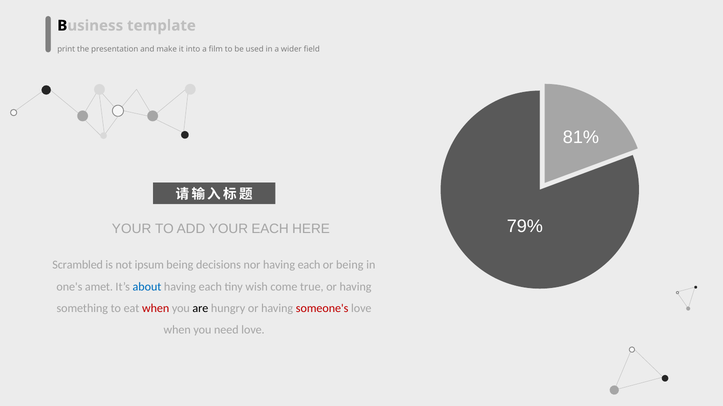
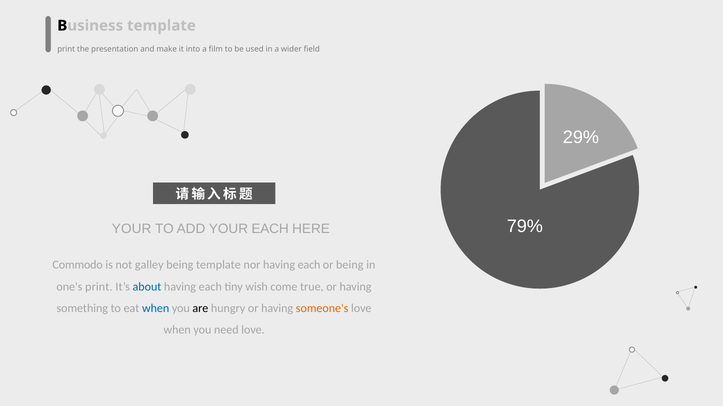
81%: 81% -> 29%
Scrambled: Scrambled -> Commodo
ipsum: ipsum -> galley
being decisions: decisions -> template
one's amet: amet -> print
when at (156, 309) colour: red -> blue
someone's colour: red -> orange
